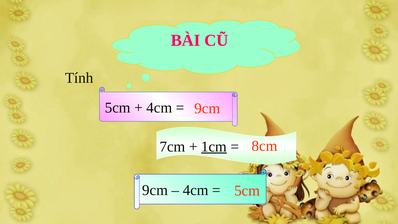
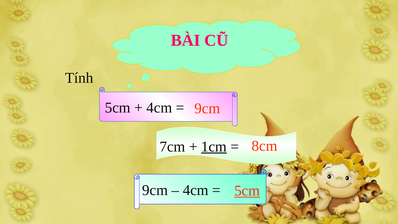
5cm at (247, 191) underline: none -> present
